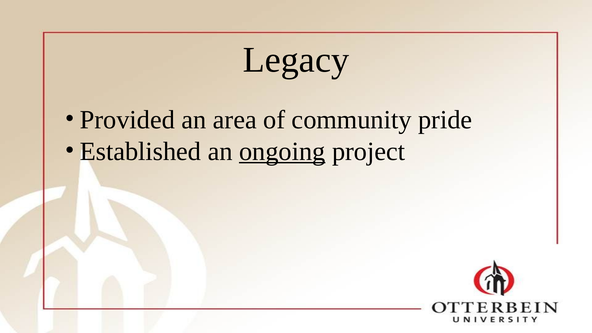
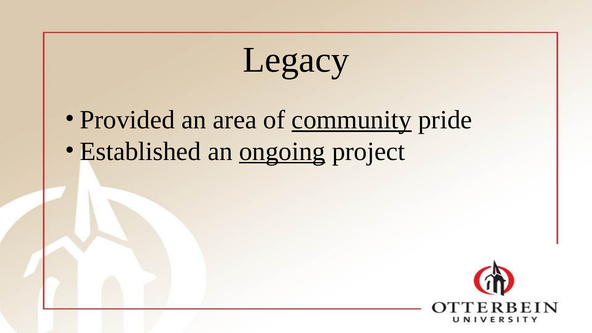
community underline: none -> present
